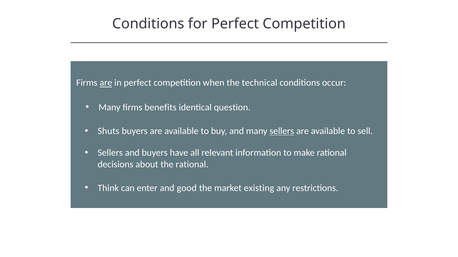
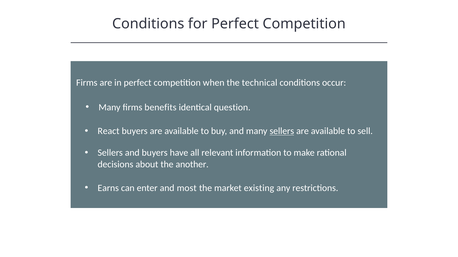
are at (106, 83) underline: present -> none
Shuts: Shuts -> React
the rational: rational -> another
Think: Think -> Earns
good: good -> most
